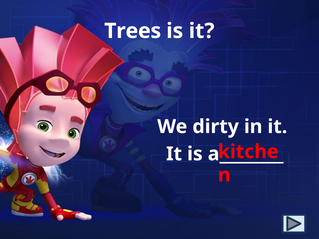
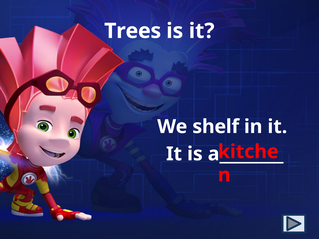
dirty: dirty -> shelf
